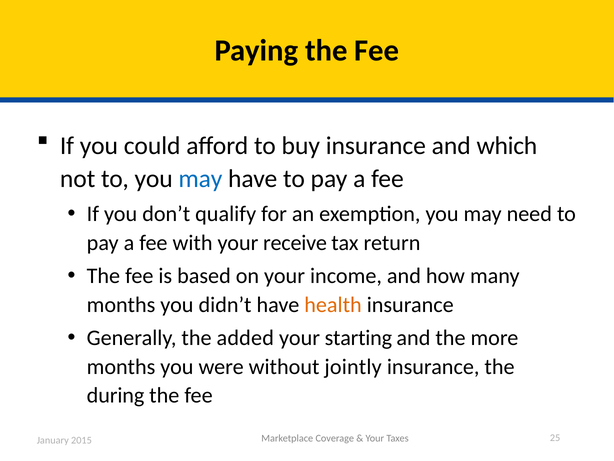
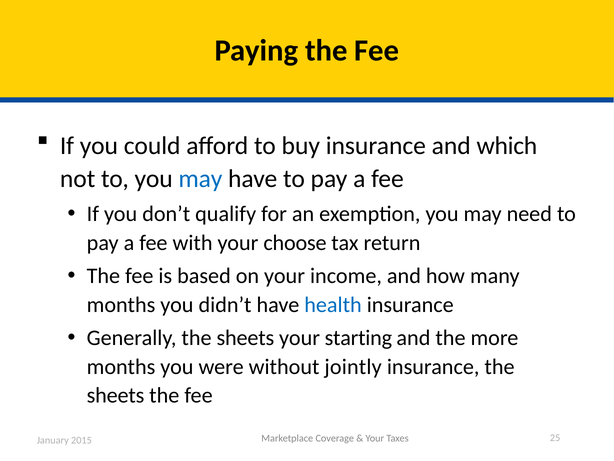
receive: receive -> choose
health colour: orange -> blue
Generally the added: added -> sheets
during at (116, 395): during -> sheets
